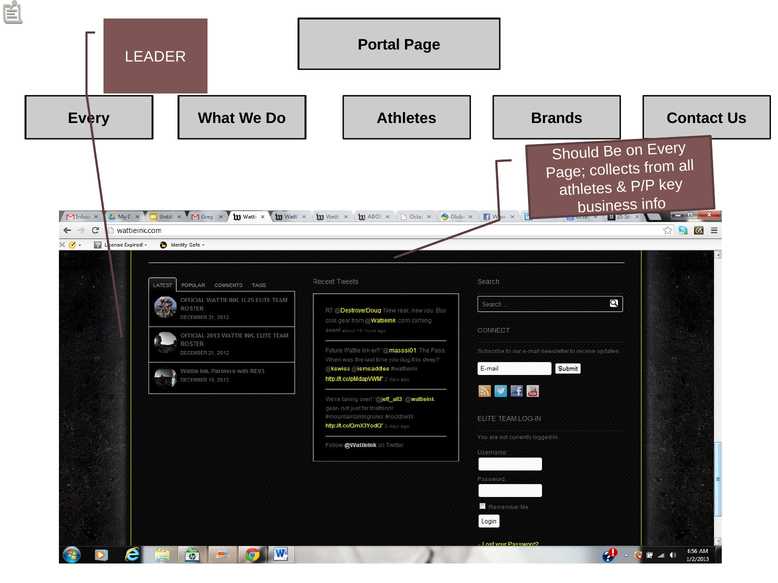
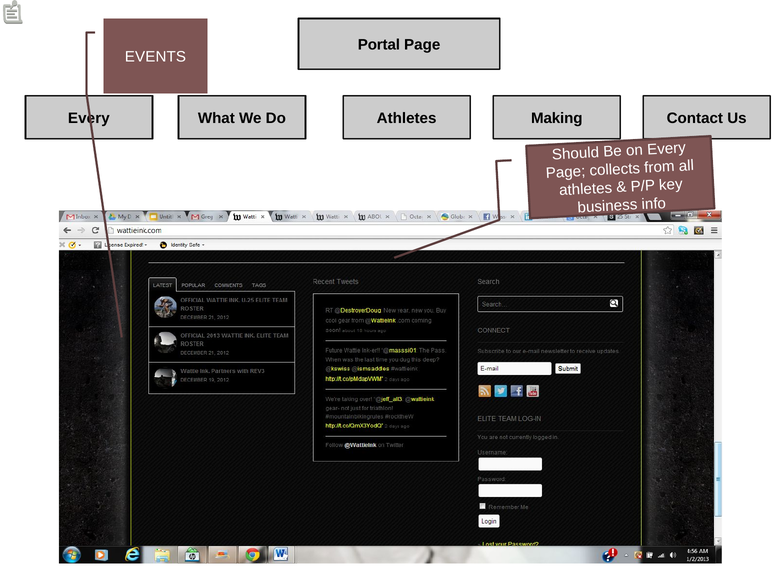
LEADER: LEADER -> EVENTS
Brands: Brands -> Making
